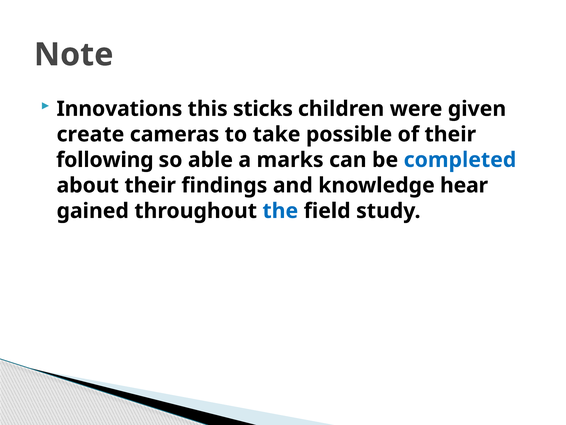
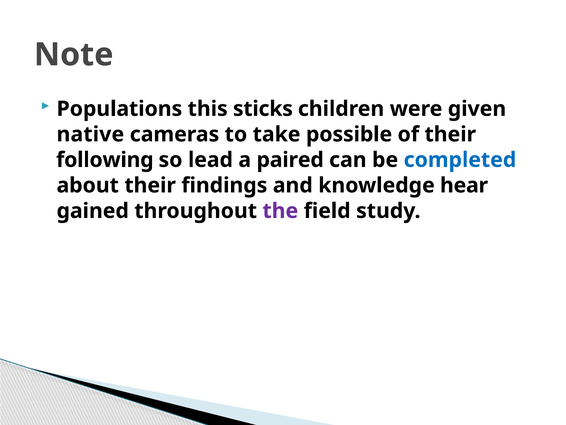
Innovations: Innovations -> Populations
create: create -> native
able: able -> lead
marks: marks -> paired
the colour: blue -> purple
